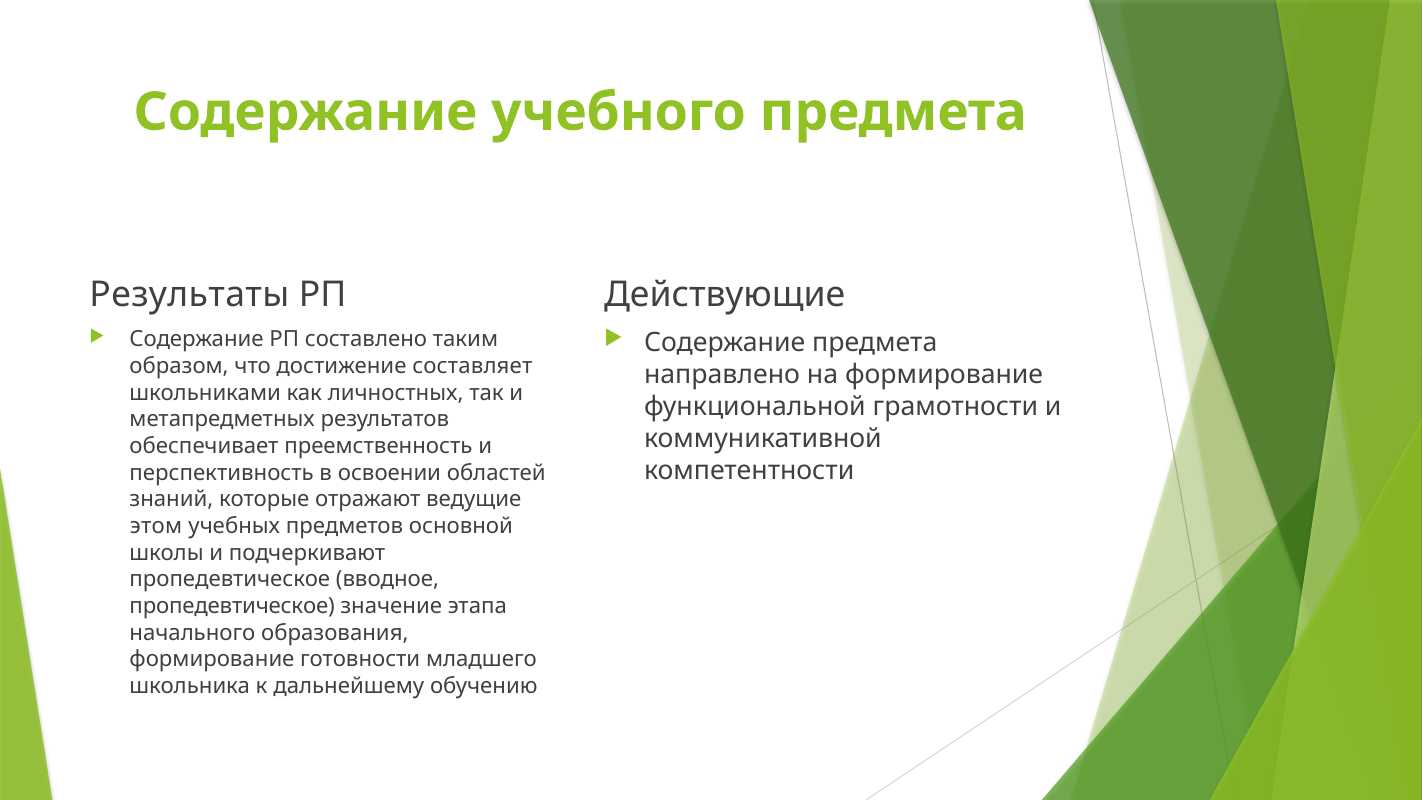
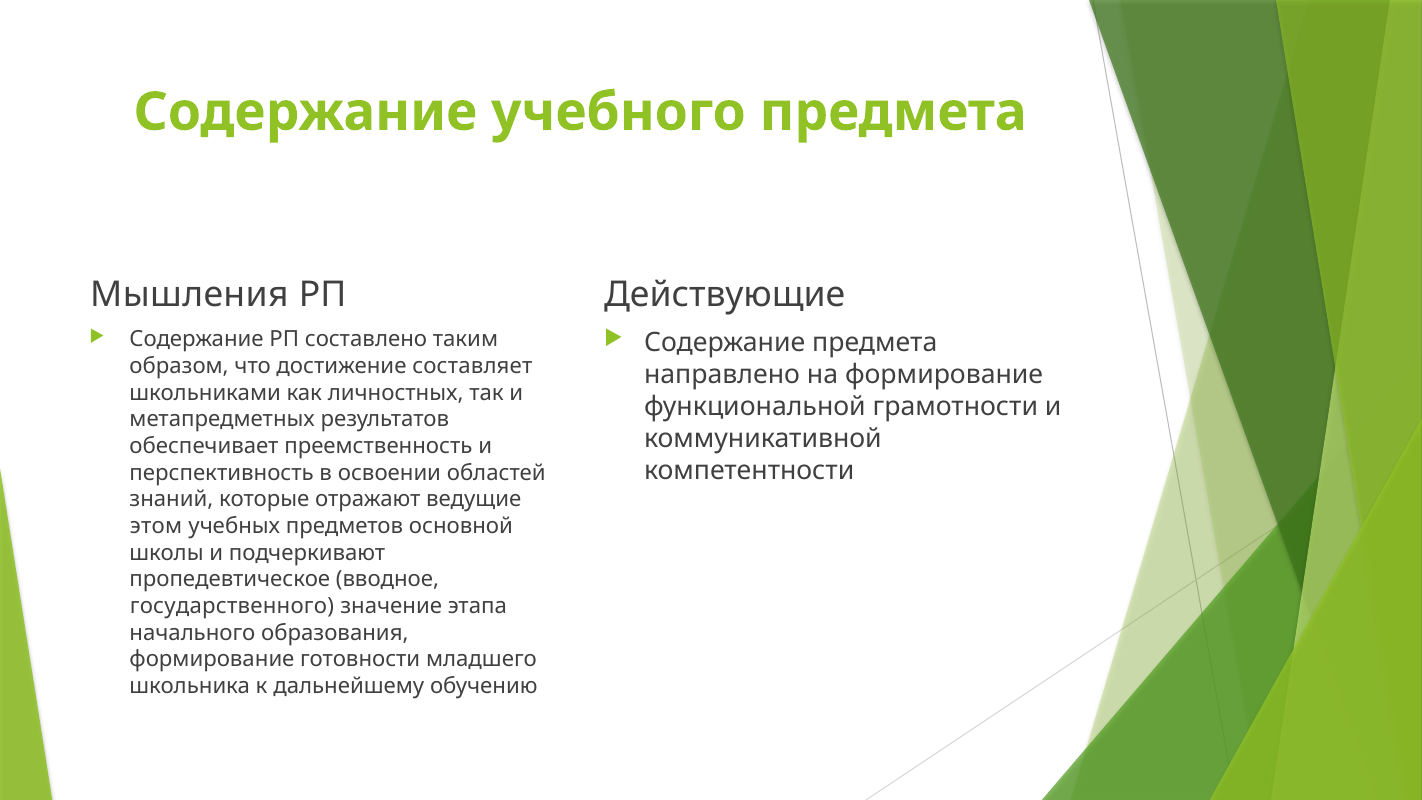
Результаты: Результаты -> Мышления
пропедевтическое at (232, 606): пропедевтическое -> государственного
